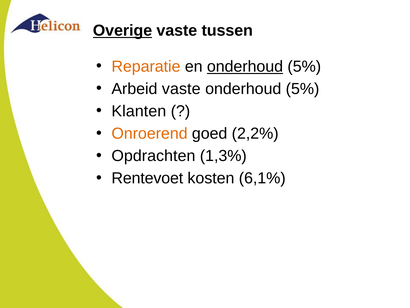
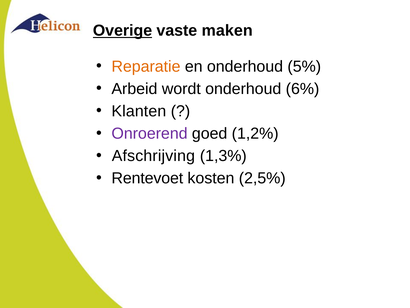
tussen: tussen -> maken
onderhoud at (245, 66) underline: present -> none
Arbeid vaste: vaste -> wordt
5% at (303, 89): 5% -> 6%
Onroerend colour: orange -> purple
2,2%: 2,2% -> 1,2%
Opdrachten: Opdrachten -> Afschrijving
6,1%: 6,1% -> 2,5%
